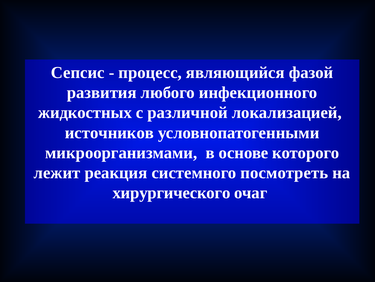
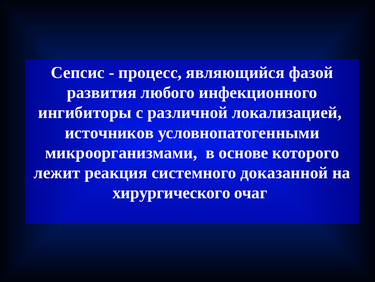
жидкостных: жидкостных -> ингибиторы
посмотреть: посмотреть -> доказанной
